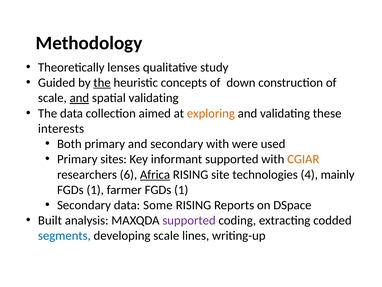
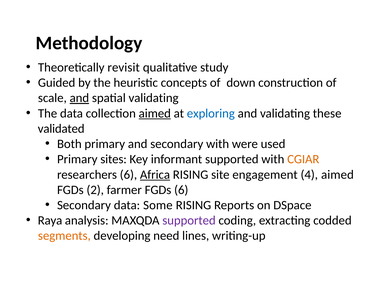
lenses: lenses -> revisit
the at (102, 83) underline: present -> none
aimed at (155, 113) underline: none -> present
exploring colour: orange -> blue
interests: interests -> validated
technologies: technologies -> engagement
4 mainly: mainly -> aimed
1 at (95, 190): 1 -> 2
farmer FGDs 1: 1 -> 6
Built: Built -> Raya
segments colour: blue -> orange
developing scale: scale -> need
